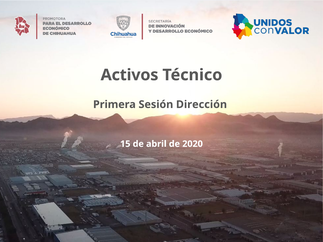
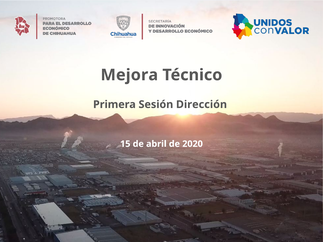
Activos: Activos -> Mejora
